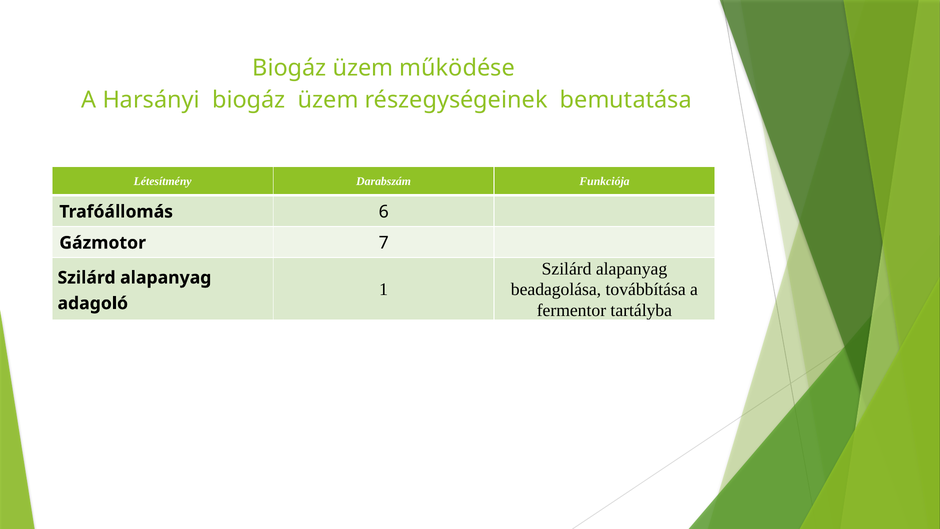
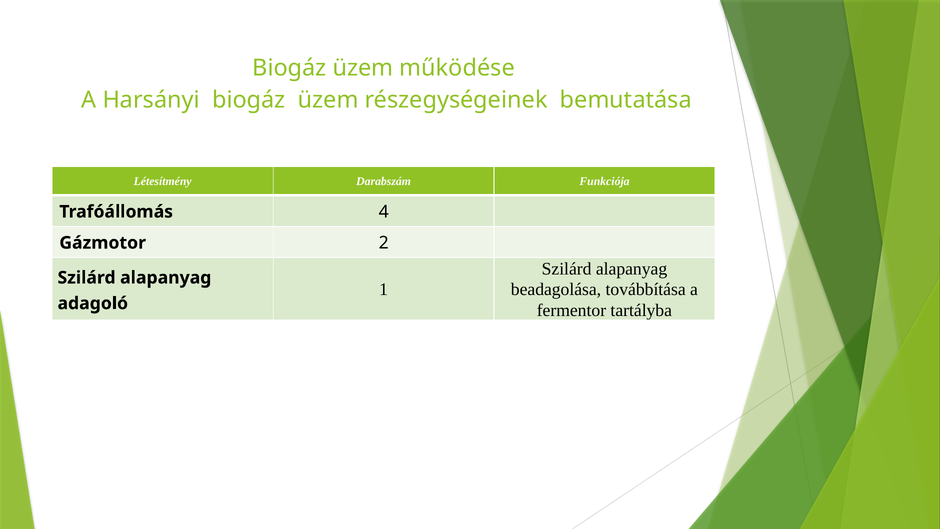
6: 6 -> 4
7: 7 -> 2
